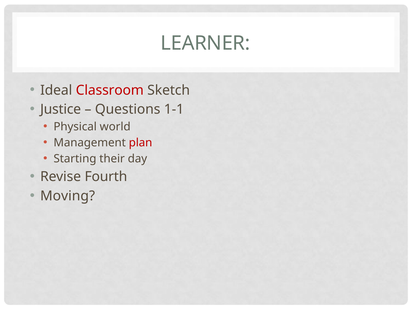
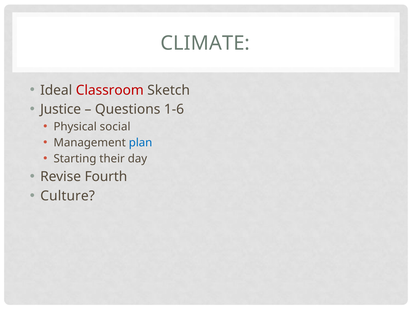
LEARNER: LEARNER -> CLIMATE
1-1: 1-1 -> 1-6
world: world -> social
plan colour: red -> blue
Moving: Moving -> Culture
